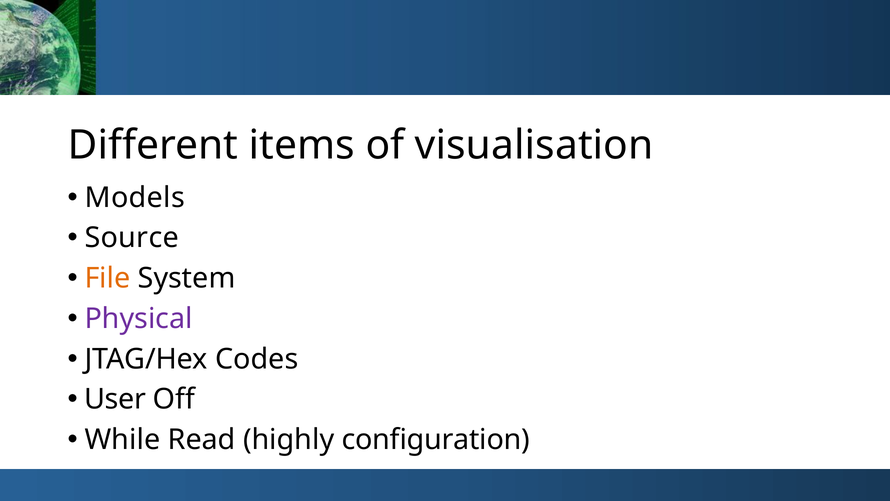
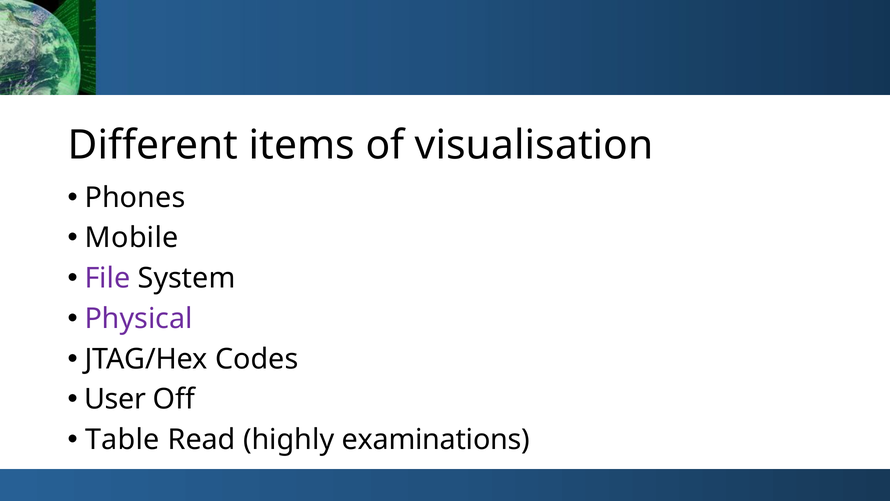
Models: Models -> Phones
Source: Source -> Mobile
File colour: orange -> purple
While: While -> Table
configuration: configuration -> examinations
